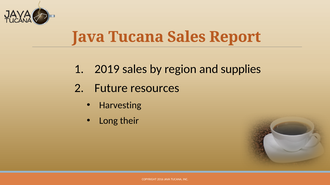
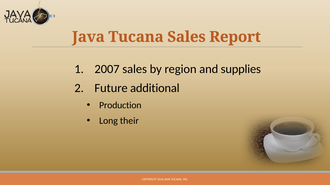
2019: 2019 -> 2007
resources: resources -> additional
Harvesting: Harvesting -> Production
